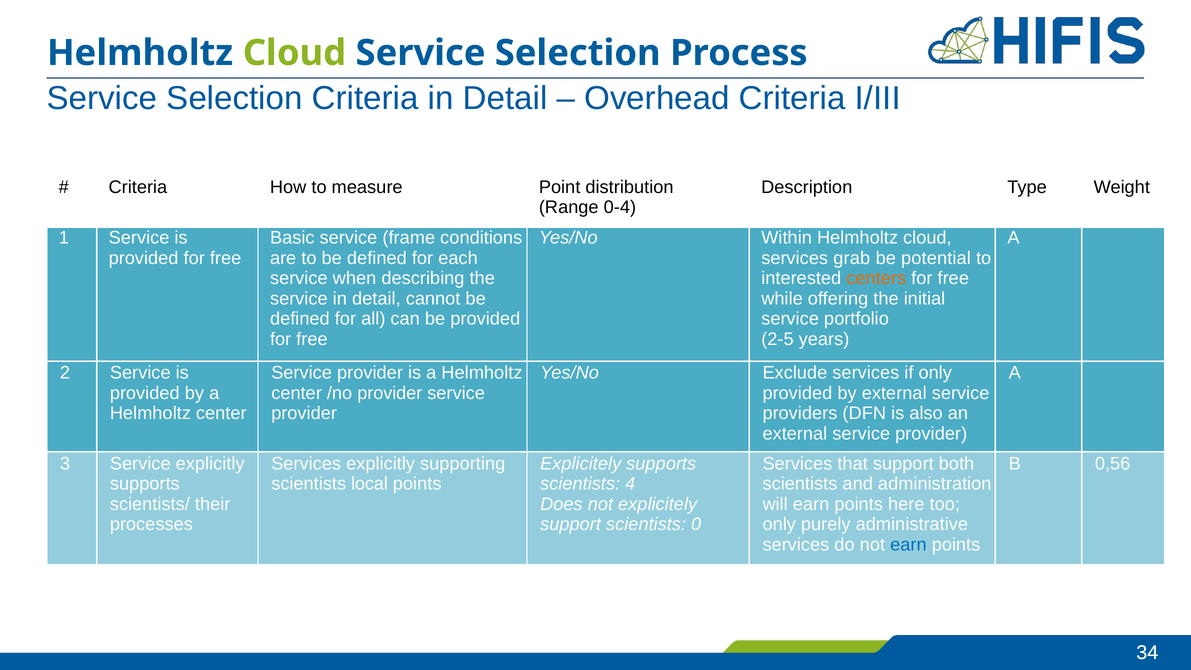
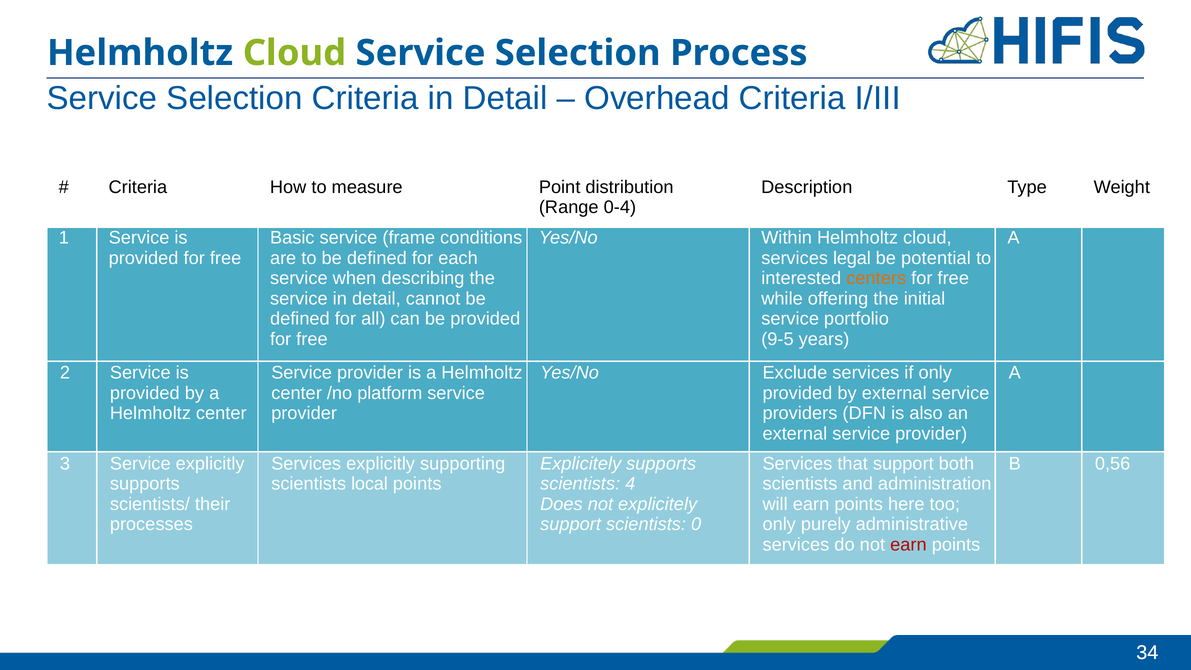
grab: grab -> legal
2-5: 2-5 -> 9-5
/no provider: provider -> platform
earn at (908, 545) colour: blue -> red
